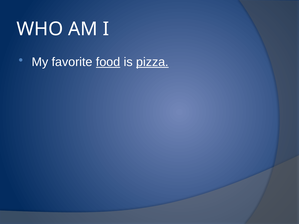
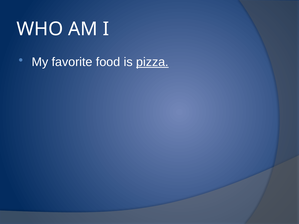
food underline: present -> none
